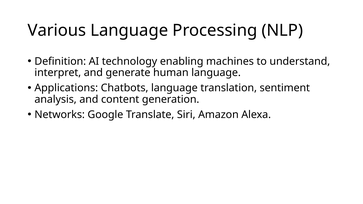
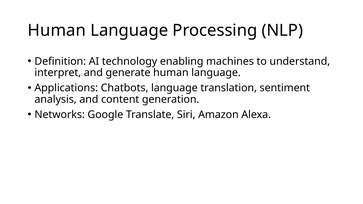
Various at (57, 30): Various -> Human
